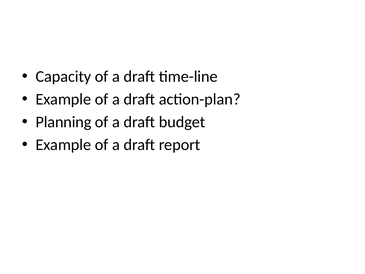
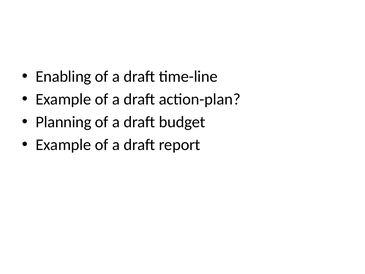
Capacity: Capacity -> Enabling
